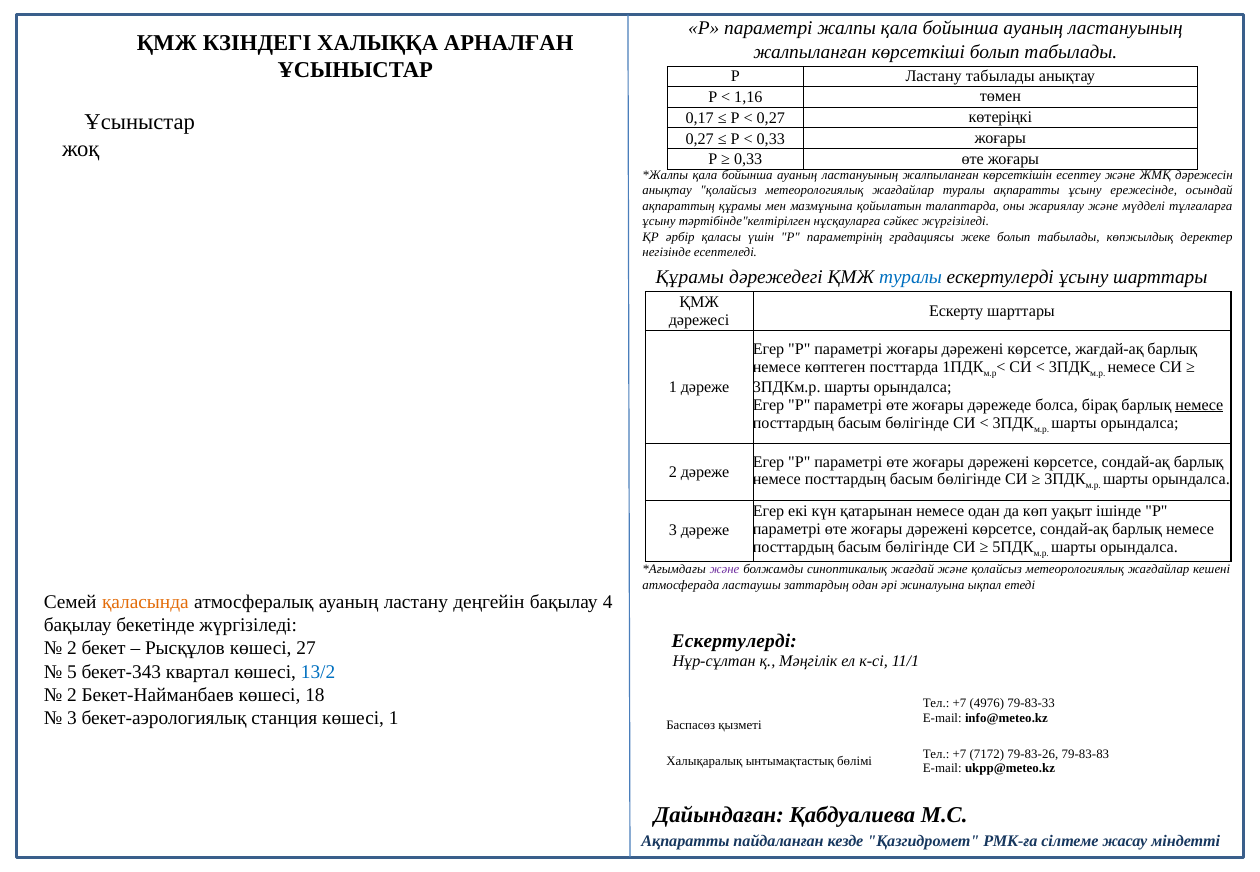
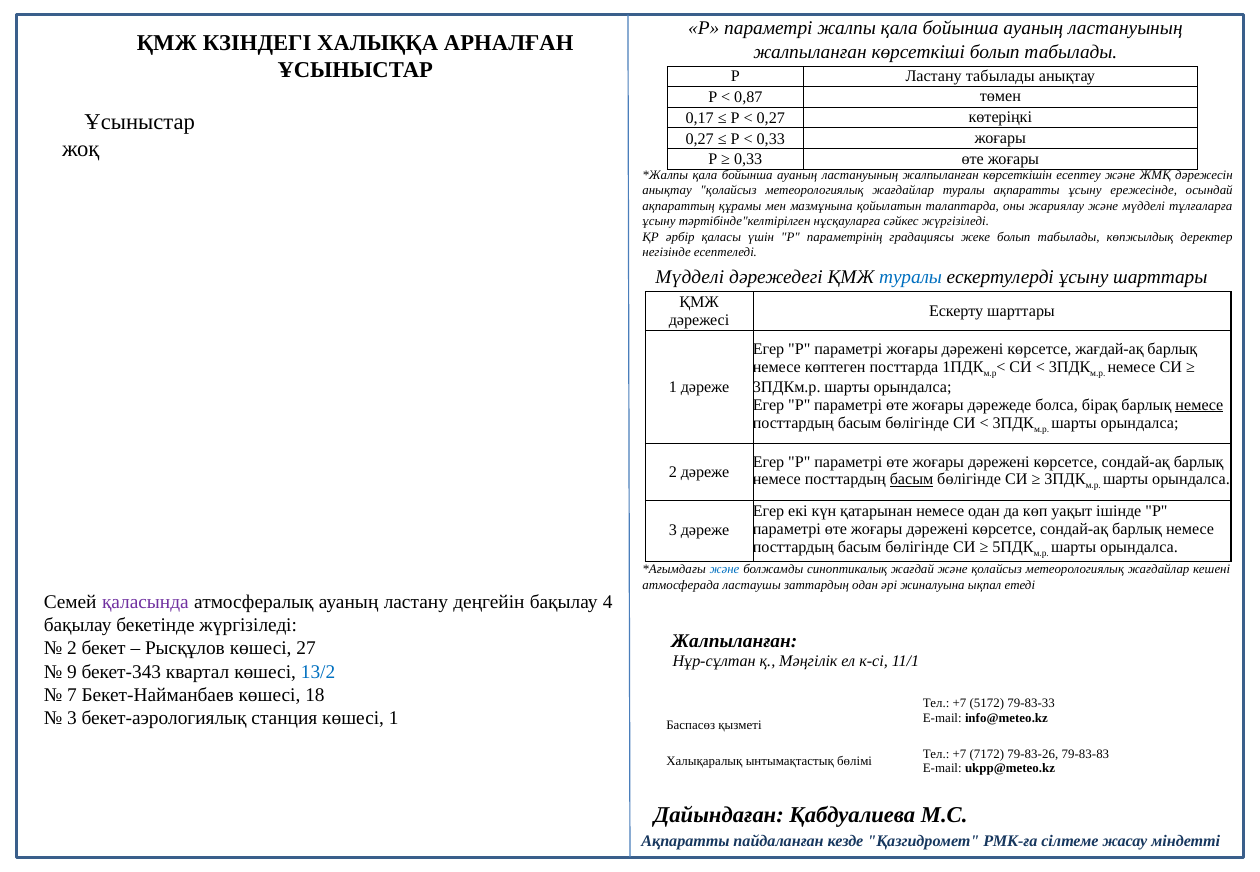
1,16: 1,16 -> 0,87
Құрамы at (690, 277): Құрамы -> Мүдделі
басым at (912, 480) underline: none -> present
және at (724, 569) colour: purple -> blue
қаласында colour: orange -> purple
Ескертулерді at (734, 641): Ескертулерді -> Жалпыланған
5: 5 -> 9
2 at (72, 695): 2 -> 7
4976: 4976 -> 5172
